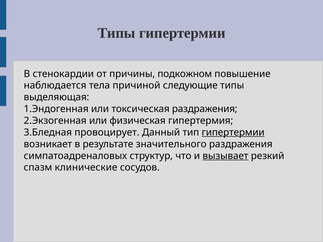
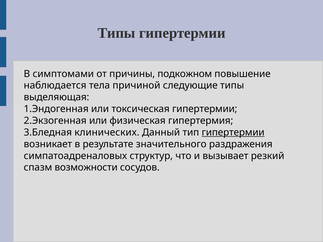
стенокардии: стенокардии -> симптомами
токсическая раздражения: раздражения -> гипертермии
провоцирует: провоцирует -> клинических
вызывает underline: present -> none
клинические: клинические -> возможности
